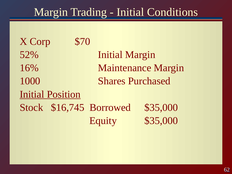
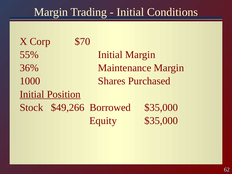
52%: 52% -> 55%
16%: 16% -> 36%
$16,745: $16,745 -> $49,266
